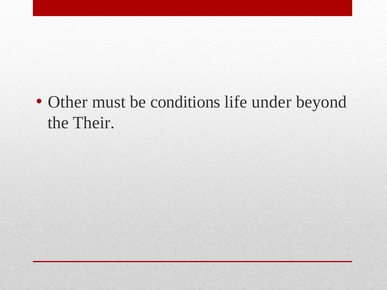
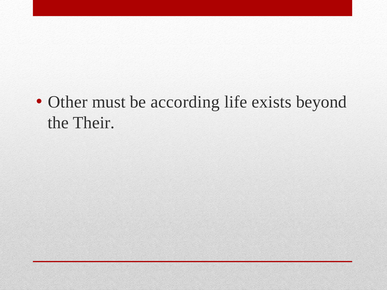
conditions: conditions -> according
under: under -> exists
